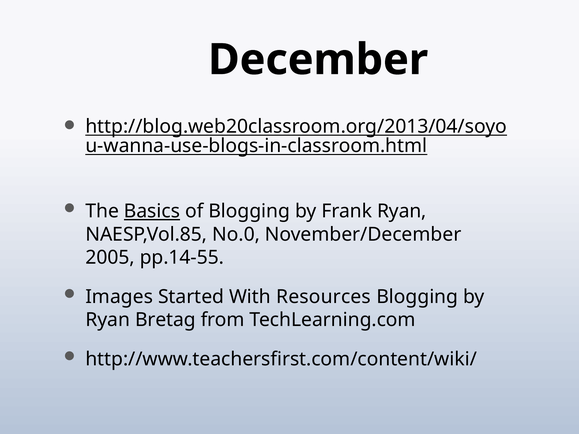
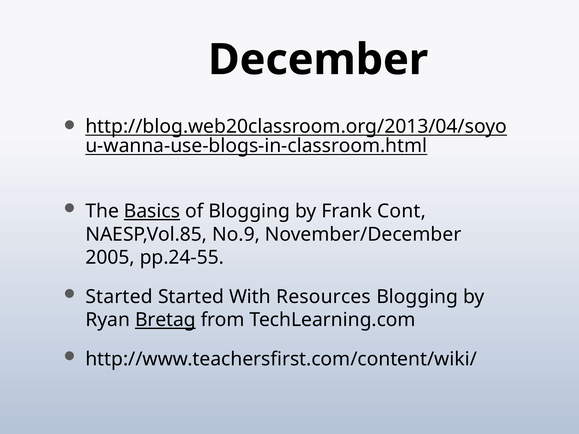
Frank Ryan: Ryan -> Cont
No.0: No.0 -> No.9
pp.14-55: pp.14-55 -> pp.24-55
Images at (119, 297): Images -> Started
Bretag underline: none -> present
